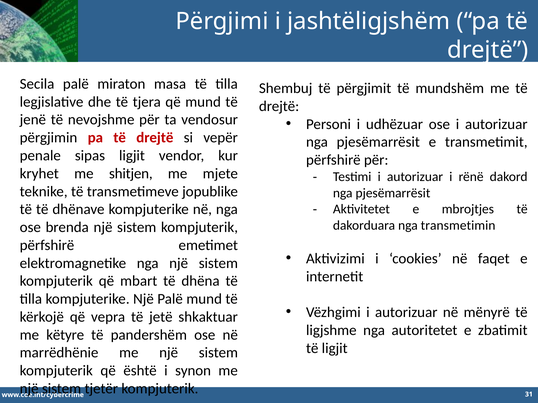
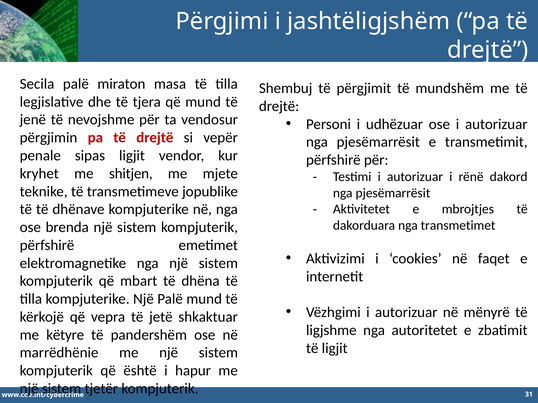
transmetimin: transmetimin -> transmetimet
synon: synon -> hapur
